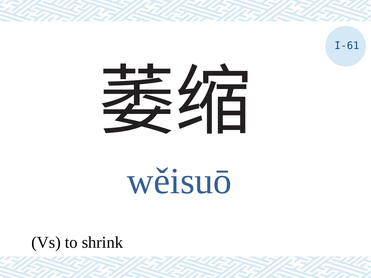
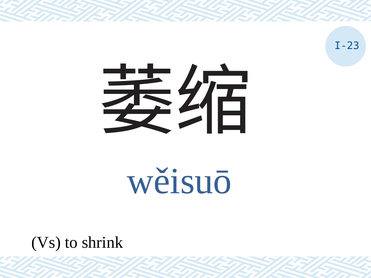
I-61: I-61 -> I-23
